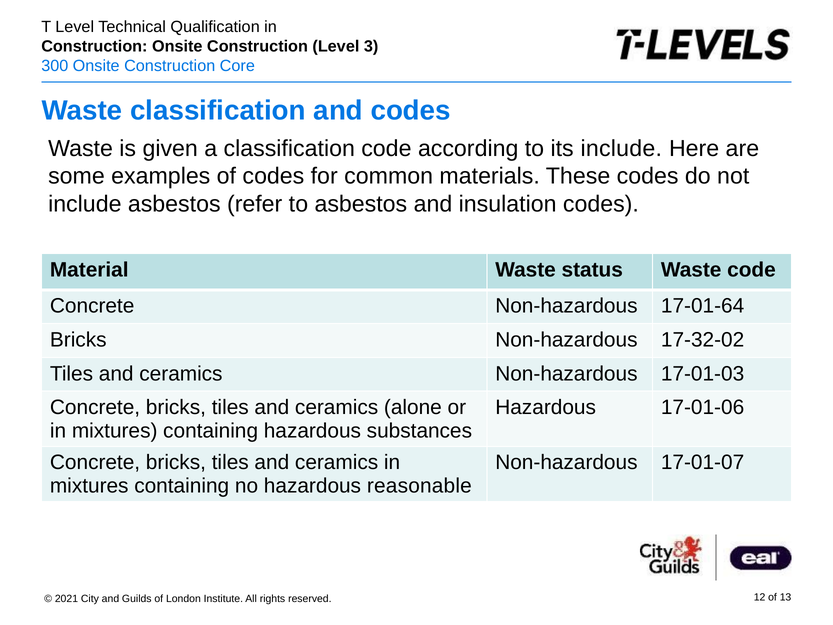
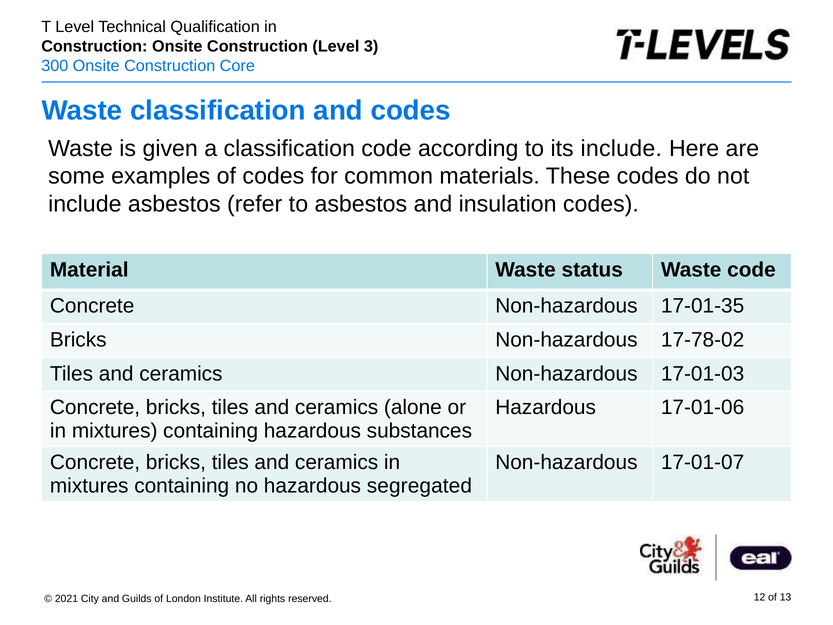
17-01-64: 17-01-64 -> 17-01-35
17-32-02: 17-32-02 -> 17-78-02
reasonable: reasonable -> segregated
